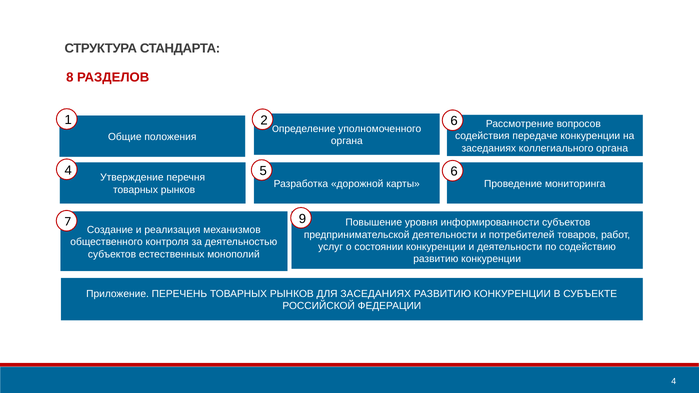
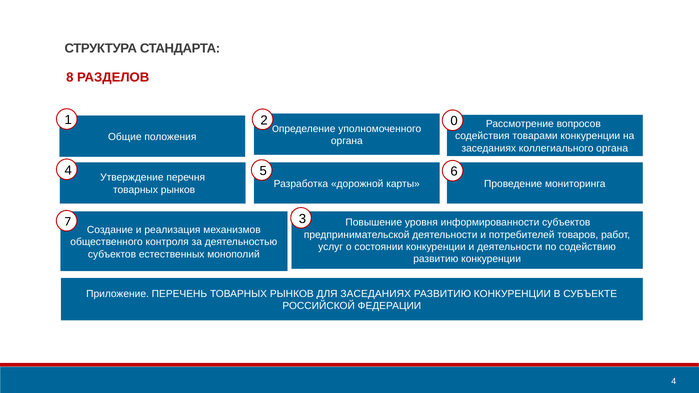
2 6: 6 -> 0
передаче: передаче -> товарами
9: 9 -> 3
